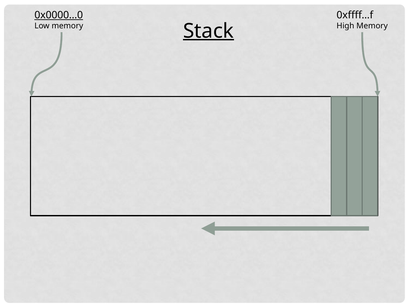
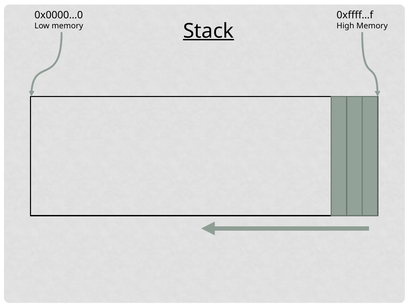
0x0000…0 underline: present -> none
